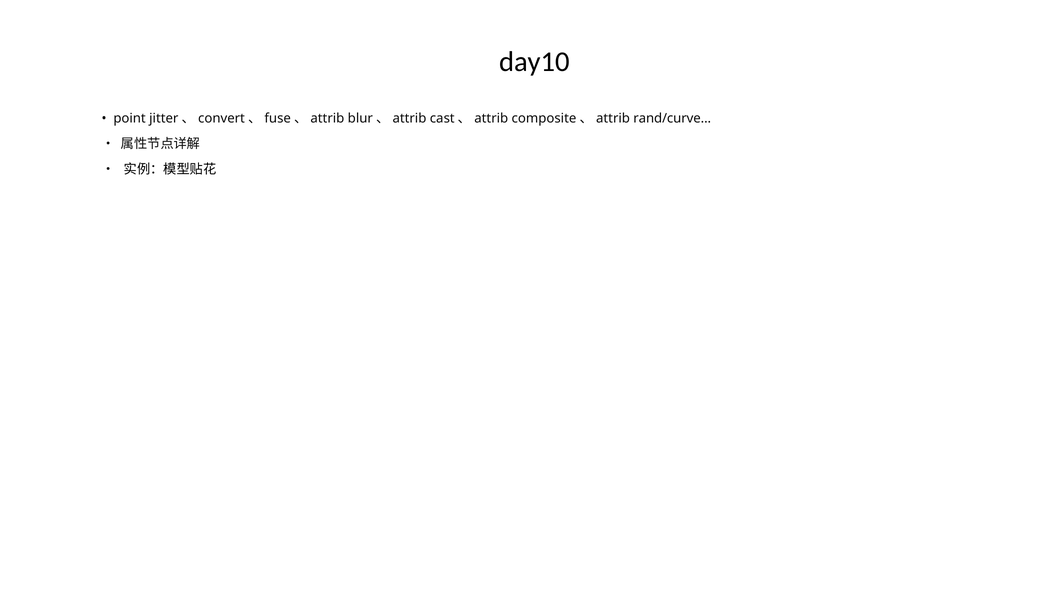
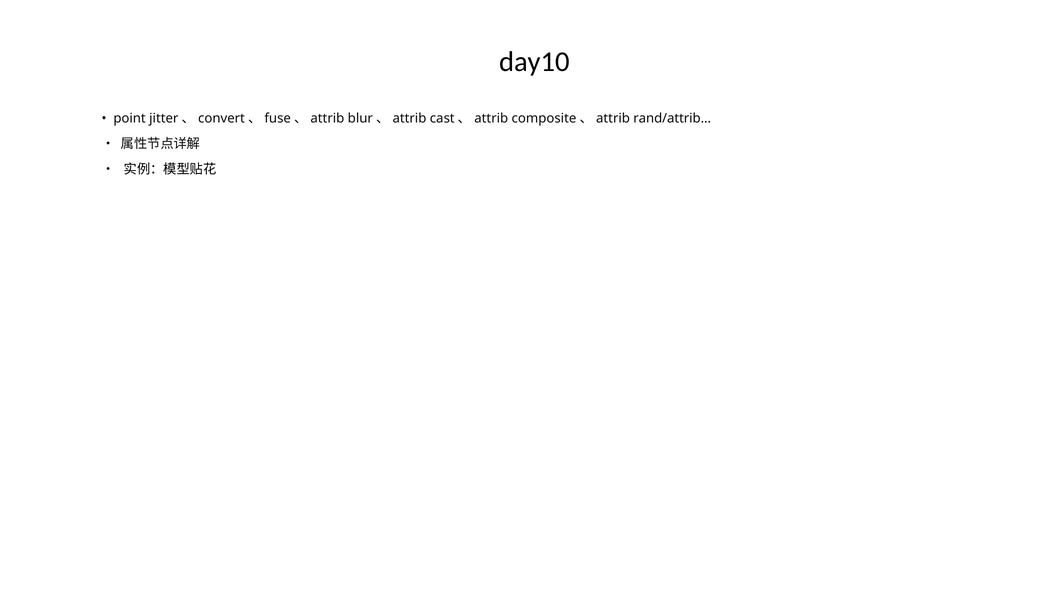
rand/curve: rand/curve -> rand/attrib
